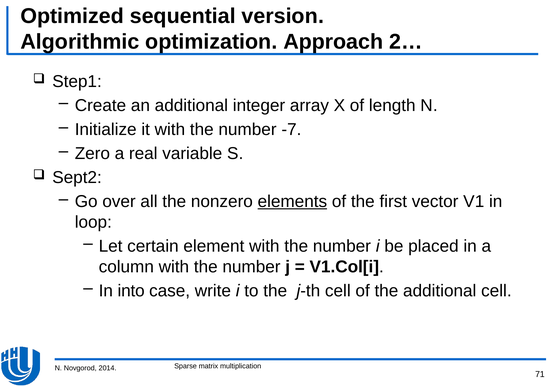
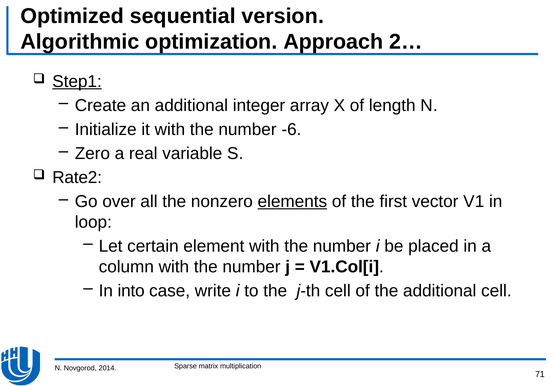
Step1 underline: none -> present
-7: -7 -> -6
Sept2: Sept2 -> Rate2
